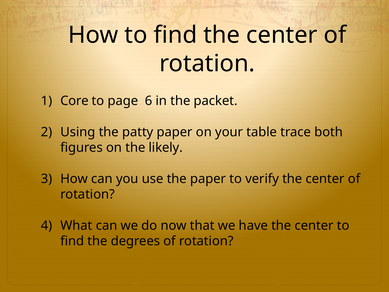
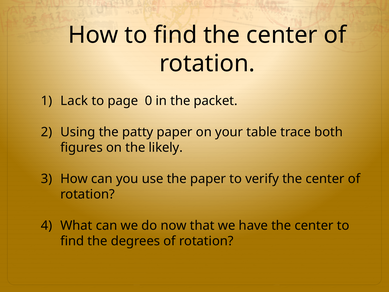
Core: Core -> Lack
6: 6 -> 0
